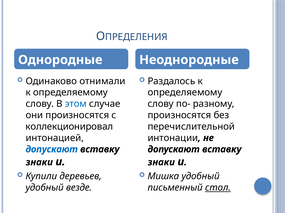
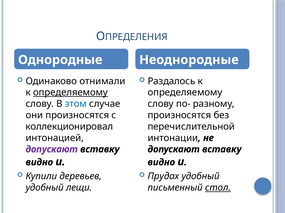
определяемому at (70, 93) underline: none -> present
допускают at (52, 150) colour: blue -> purple
знаки at (39, 163): знаки -> видно
знаки at (161, 163): знаки -> видно
Мишка: Мишка -> Прудах
везде: везде -> лещи
